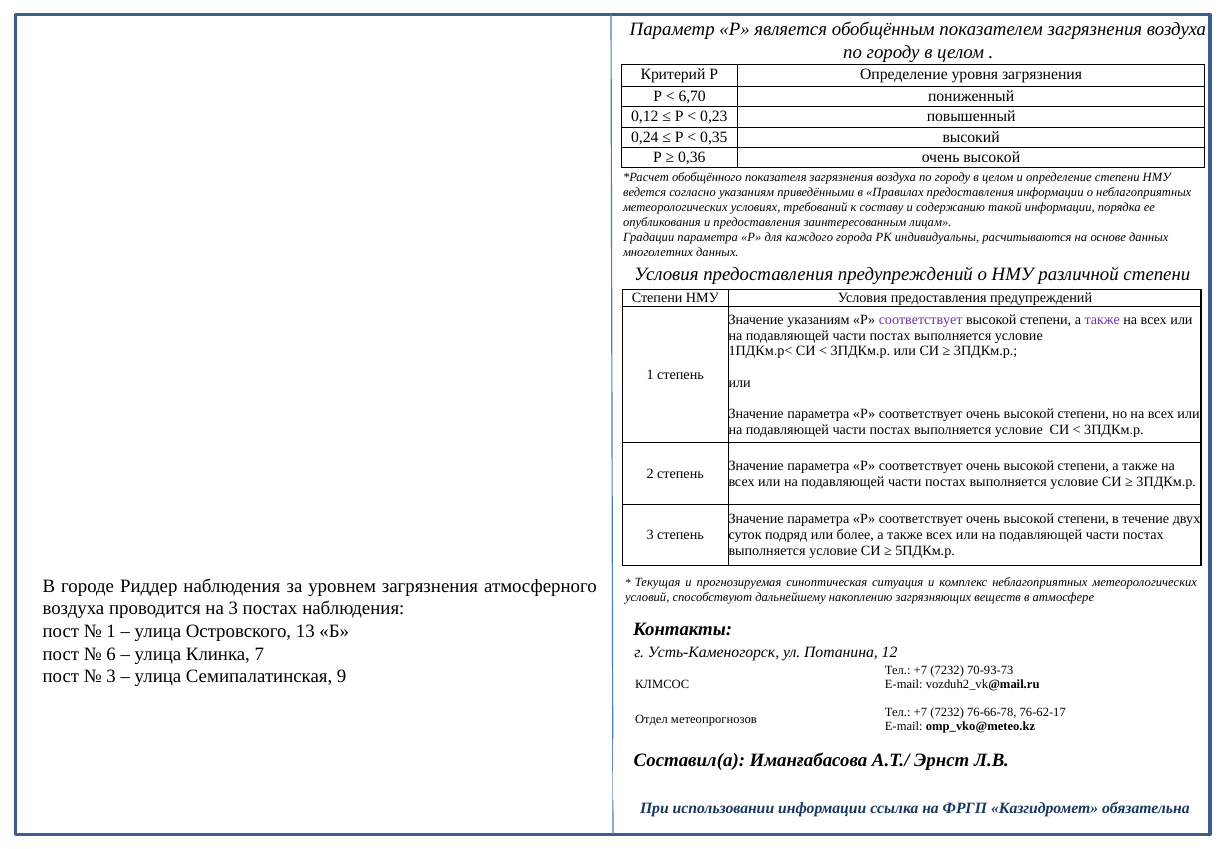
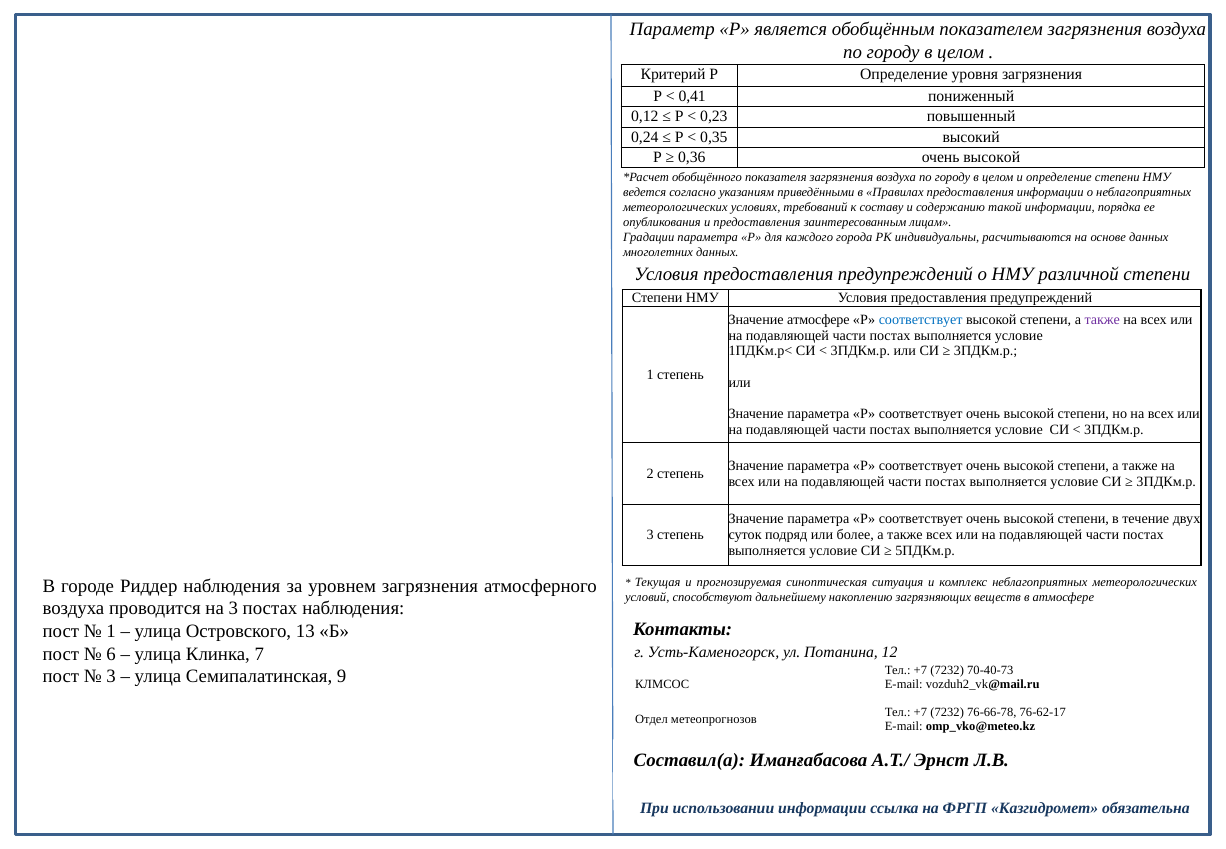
6,70: 6,70 -> 0,41
Значение указаниям: указаниям -> атмосфере
соответствует at (921, 320) colour: purple -> blue
70-93-73: 70-93-73 -> 70-40-73
